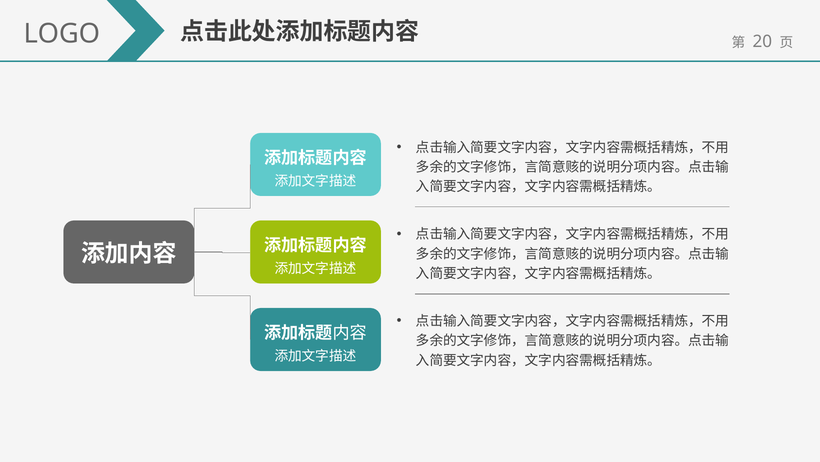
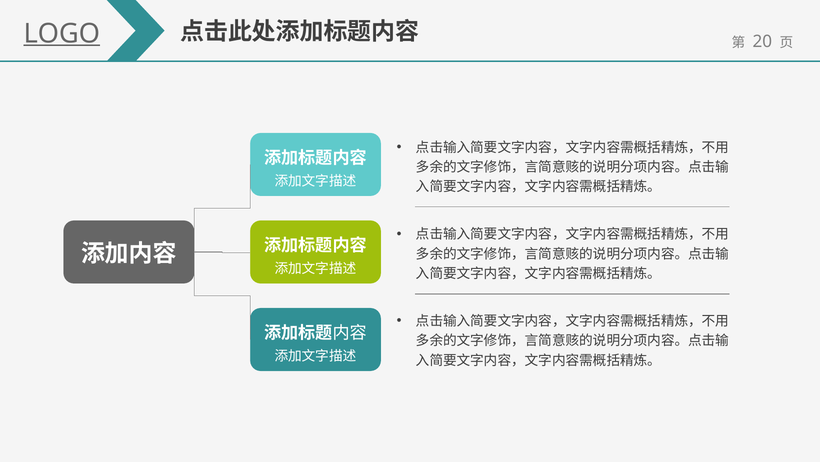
LOGO underline: none -> present
